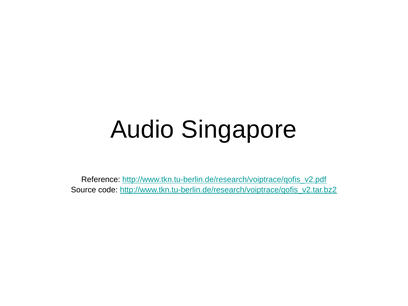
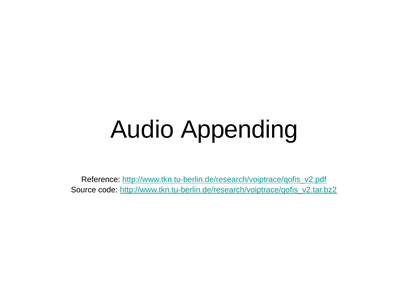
Singapore: Singapore -> Appending
